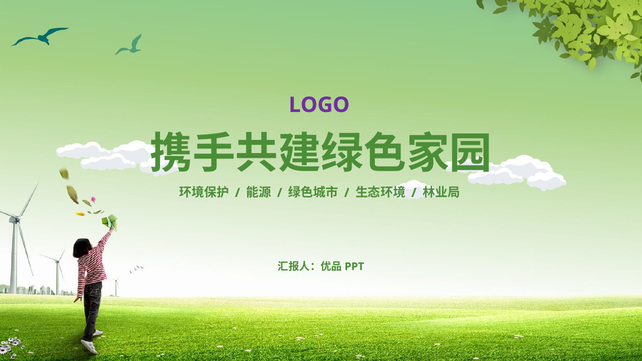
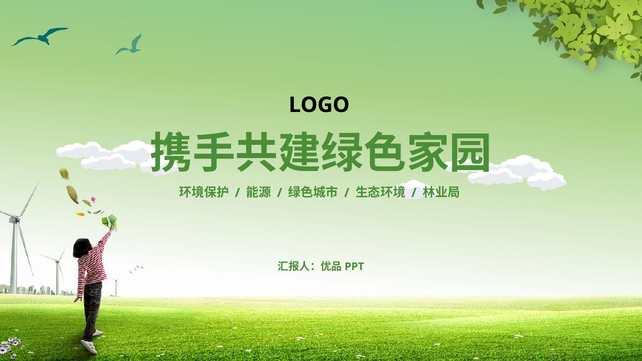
LOGO colour: purple -> black
